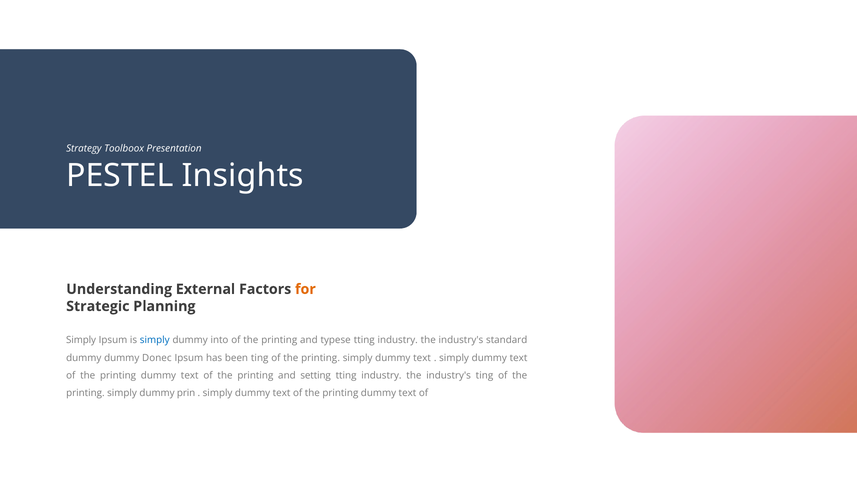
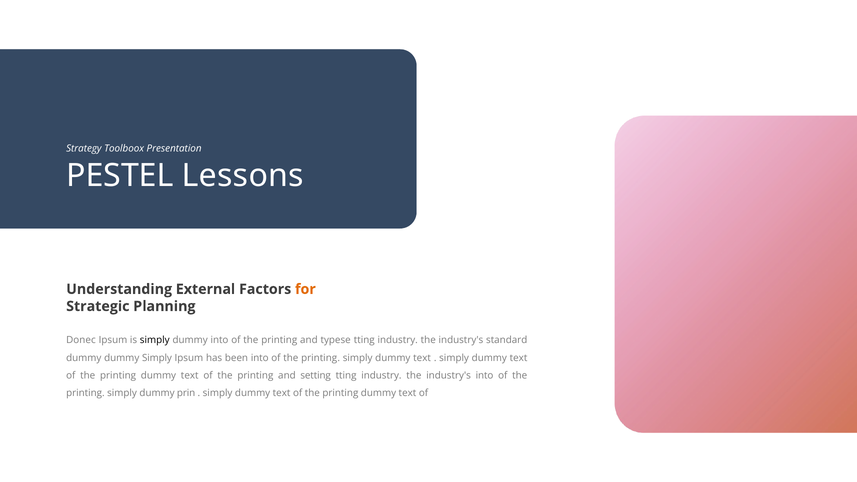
Insights: Insights -> Lessons
Simply at (81, 340): Simply -> Donec
simply at (155, 340) colour: blue -> black
dummy Donec: Donec -> Simply
been ting: ting -> into
industry's ting: ting -> into
